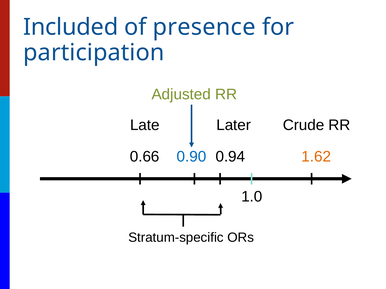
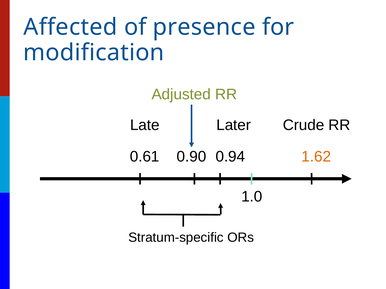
Included: Included -> Affected
participation: participation -> modification
0.66: 0.66 -> 0.61
0.90 colour: blue -> black
